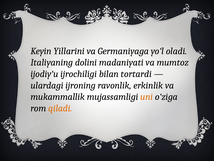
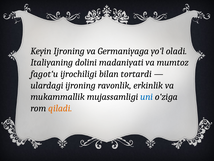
Keyin Yillarini: Yillarini -> Ijroning
ijodiy‘u: ijodiy‘u -> fagot‘u
uni colour: orange -> blue
